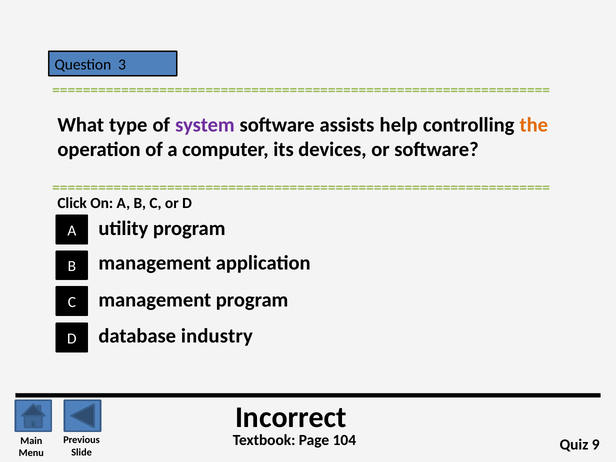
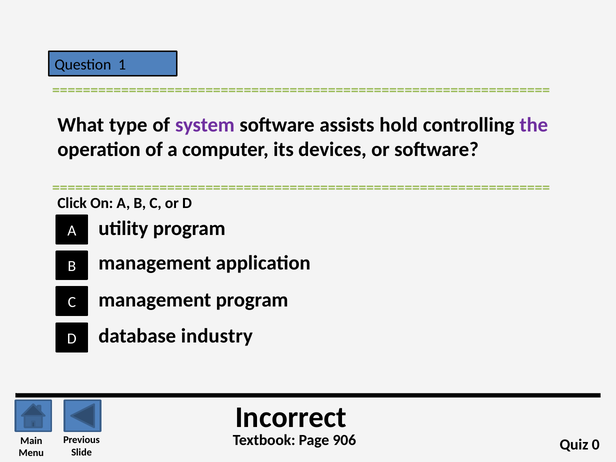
3: 3 -> 1
help: help -> hold
the colour: orange -> purple
104: 104 -> 906
9: 9 -> 0
